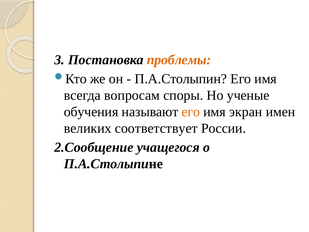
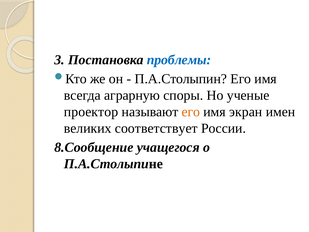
проблемы colour: orange -> blue
вопросам: вопросам -> аграрную
обучения: обучения -> проектор
2.Сообщение: 2.Сообщение -> 8.Сообщение
